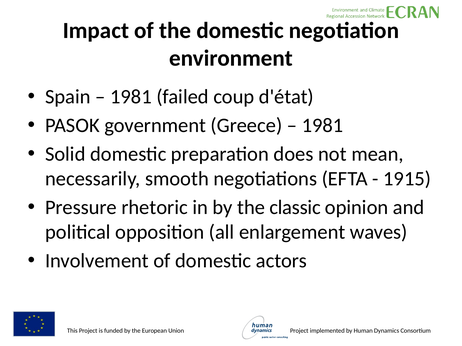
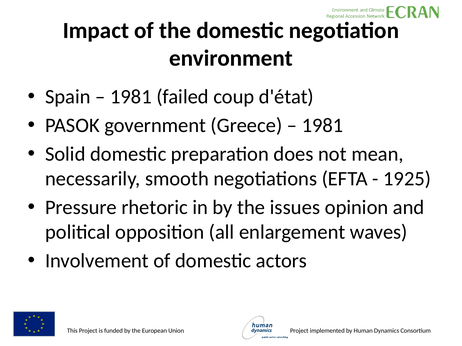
1915: 1915 -> 1925
classic: classic -> issues
